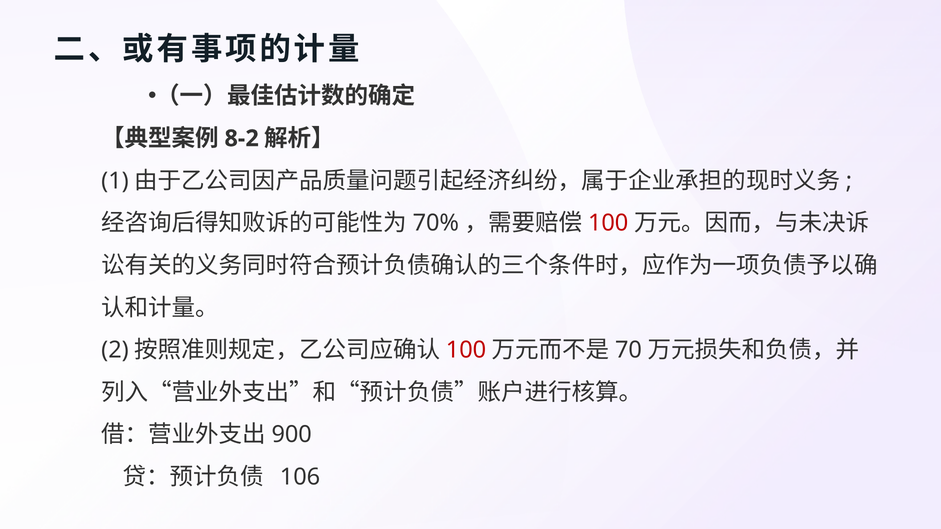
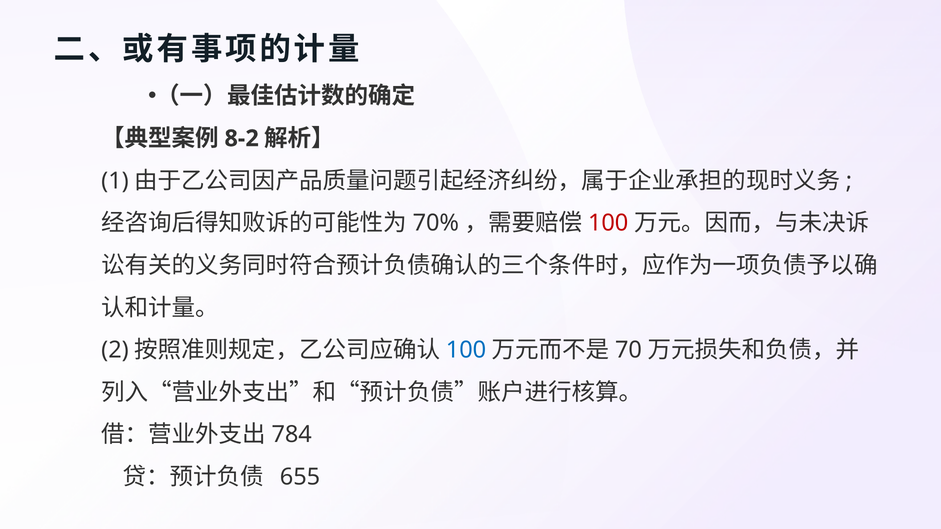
100 at (466, 350) colour: red -> blue
900: 900 -> 784
106: 106 -> 655
